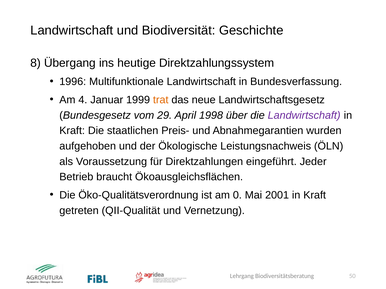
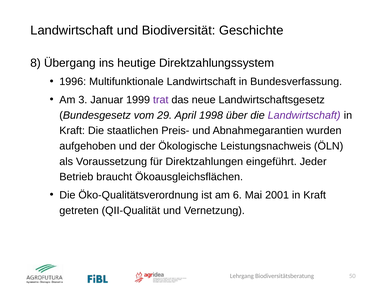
4: 4 -> 3
trat colour: orange -> purple
0: 0 -> 6
